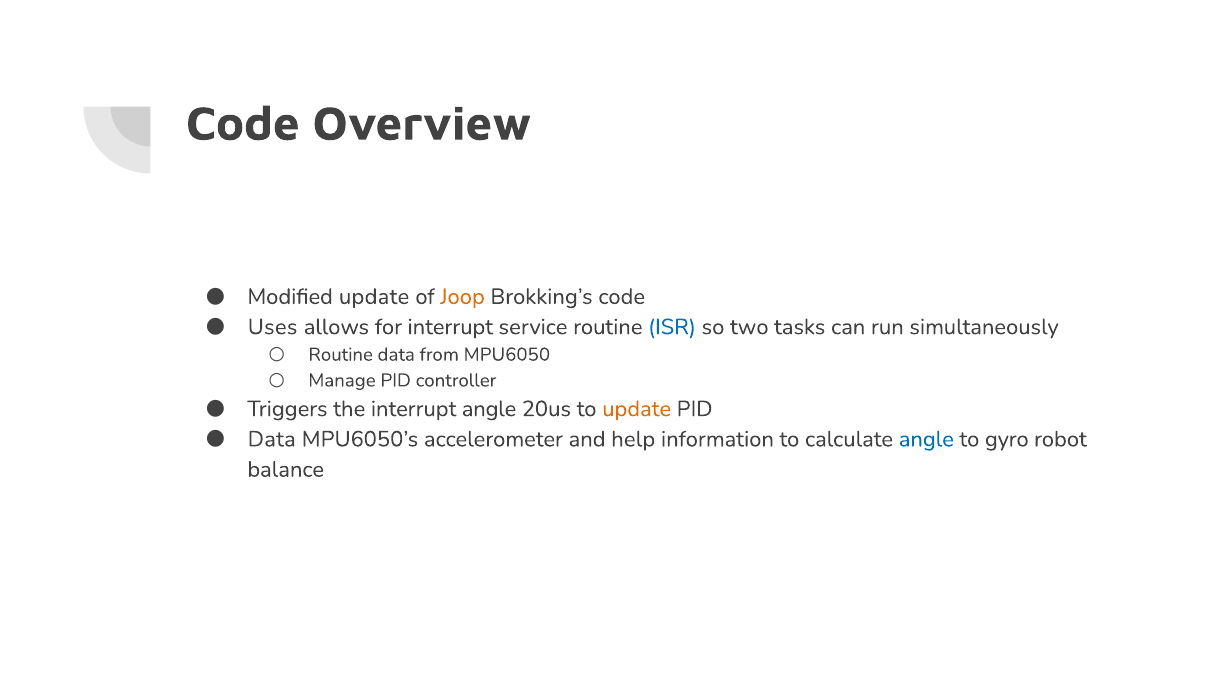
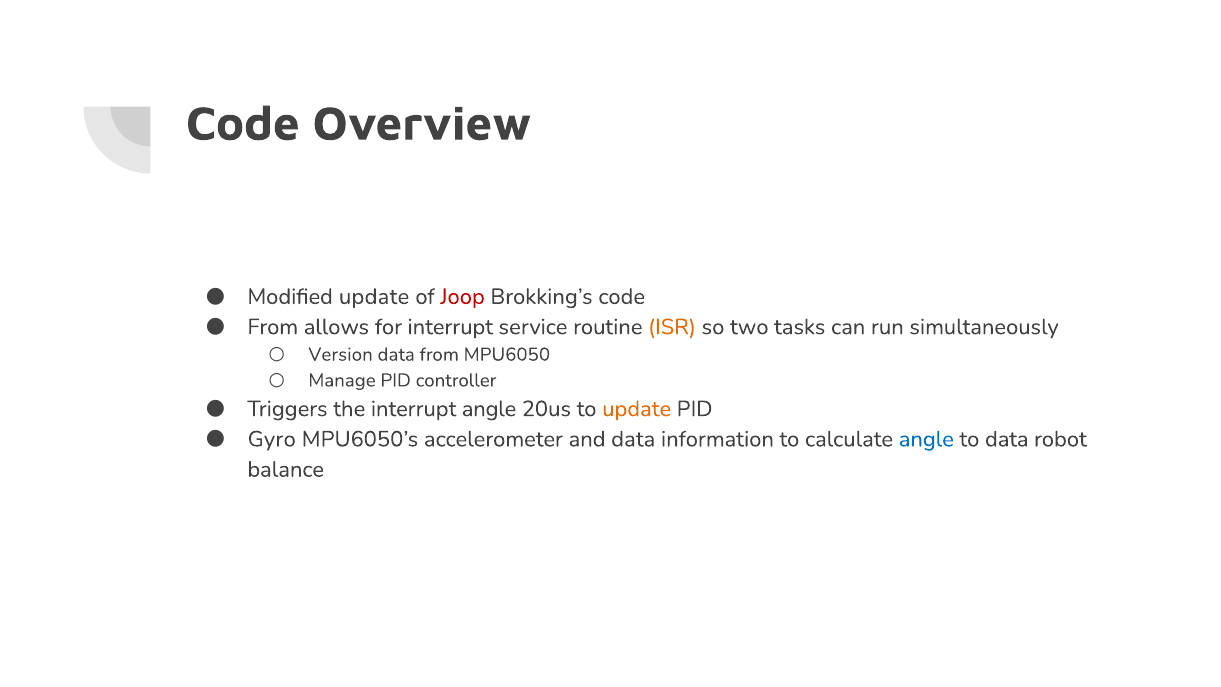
Joop colour: orange -> red
Uses at (273, 327): Uses -> From
ISR colour: blue -> orange
Routine at (341, 354): Routine -> Version
Data at (272, 439): Data -> Gyro
and help: help -> data
to gyro: gyro -> data
